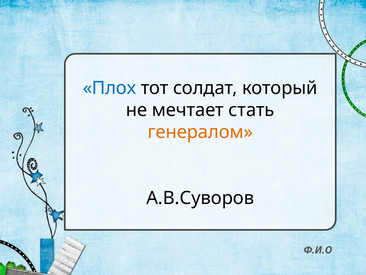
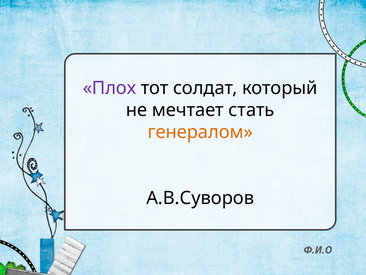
Плох colour: blue -> purple
